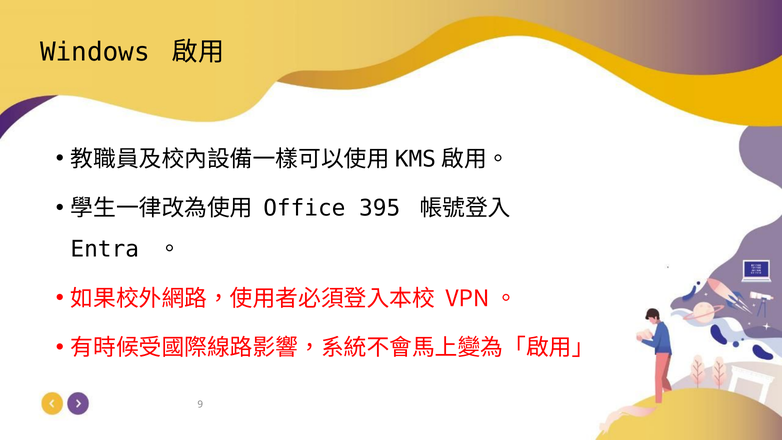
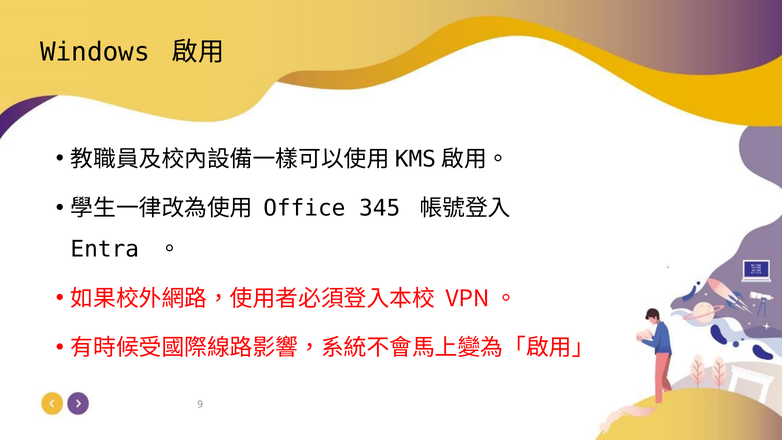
395: 395 -> 345
